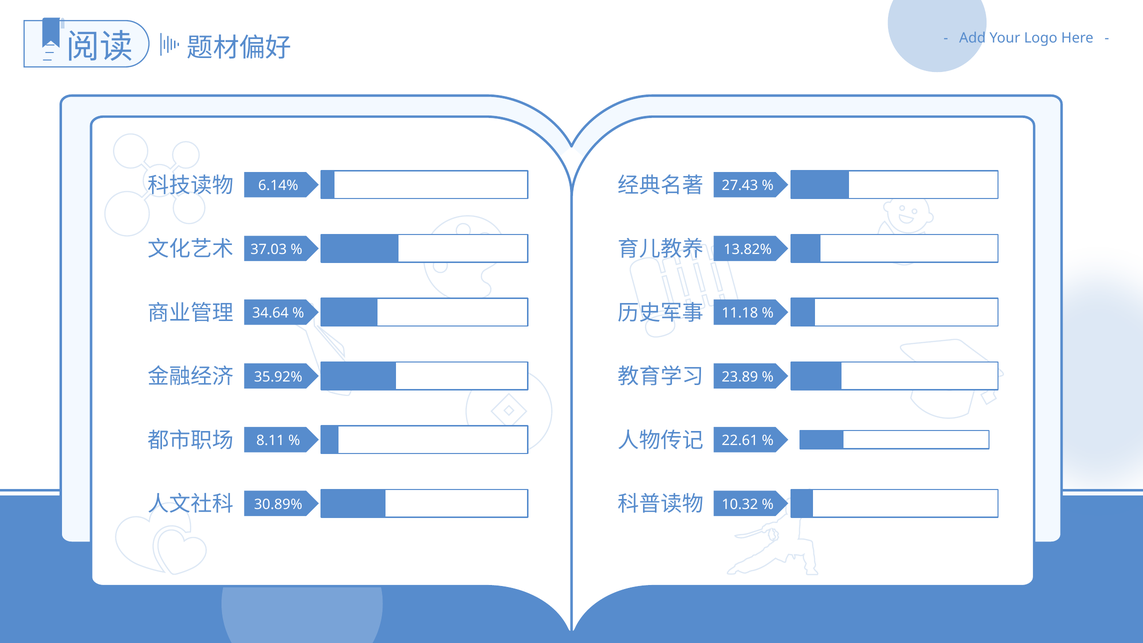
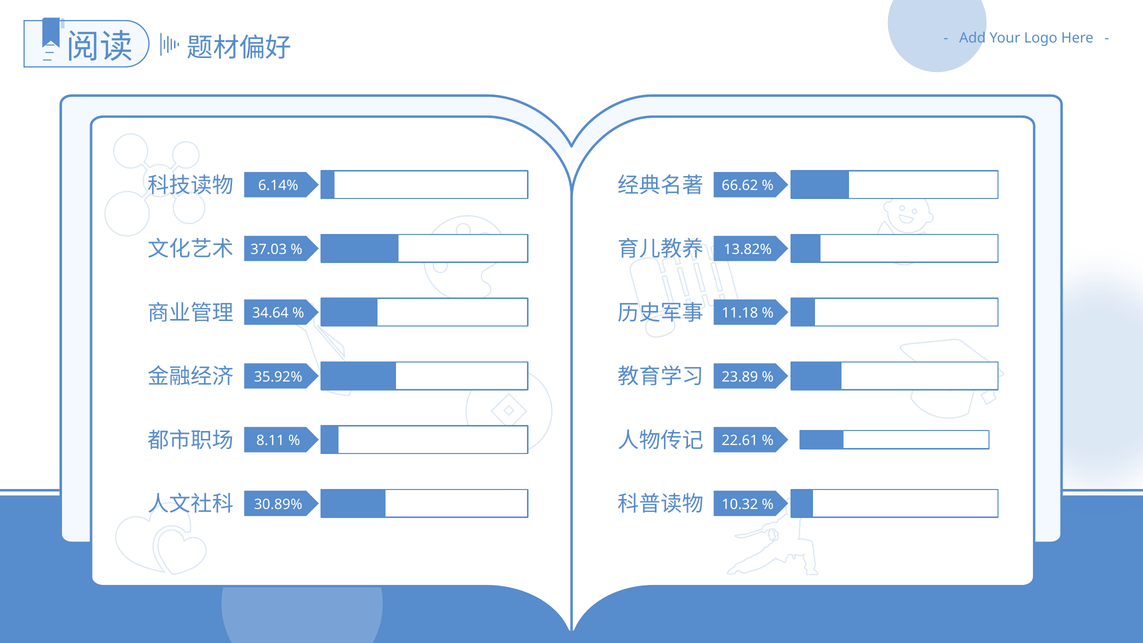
27.43: 27.43 -> 66.62
